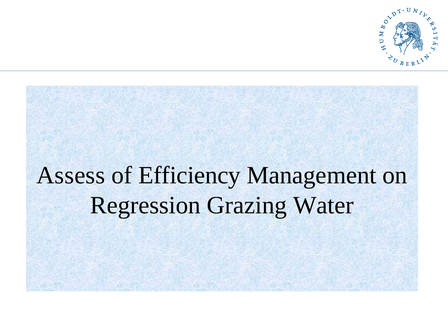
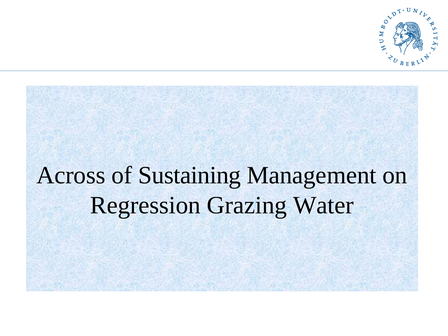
Assess: Assess -> Across
Efficiency: Efficiency -> Sustaining
